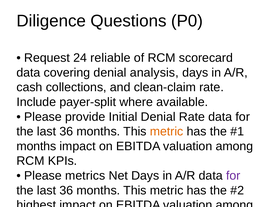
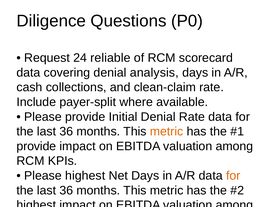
months at (36, 146): months -> provide
Please metrics: metrics -> highest
for at (233, 176) colour: purple -> orange
